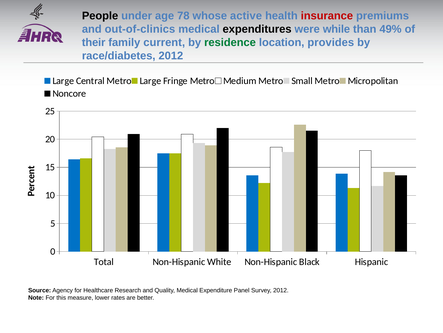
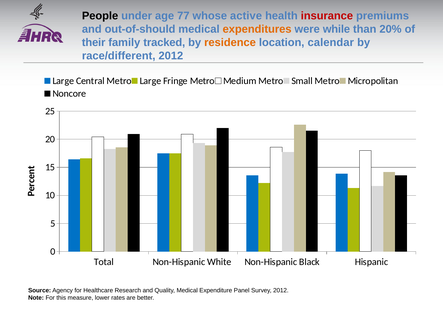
78: 78 -> 77
out-of-clinics: out-of-clinics -> out-of-should
expenditures colour: black -> orange
49%: 49% -> 20%
current: current -> tracked
residence colour: green -> orange
provides: provides -> calendar
race/diabetes: race/diabetes -> race/different
